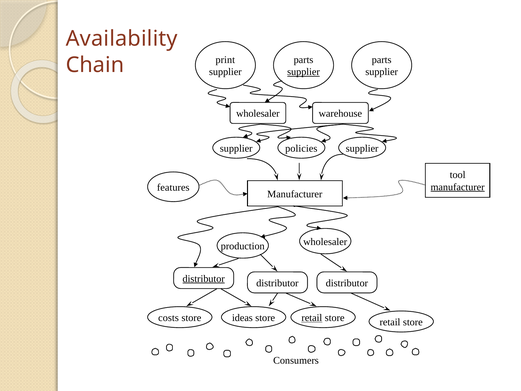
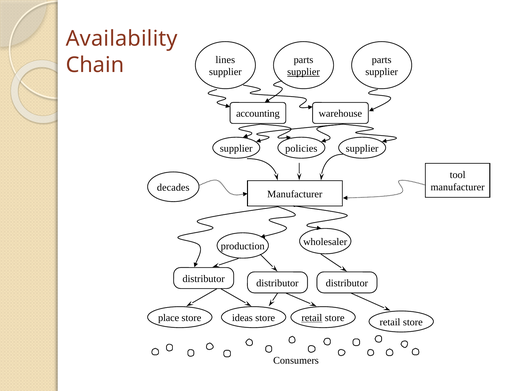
print: print -> lines
wholesaler at (258, 114): wholesaler -> accounting
manufacturer at (458, 187) underline: present -> none
features: features -> decades
distributor at (204, 279) underline: present -> none
costs: costs -> place
